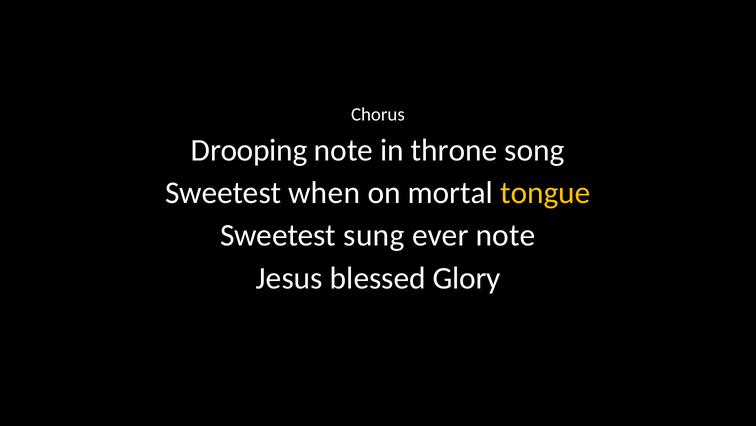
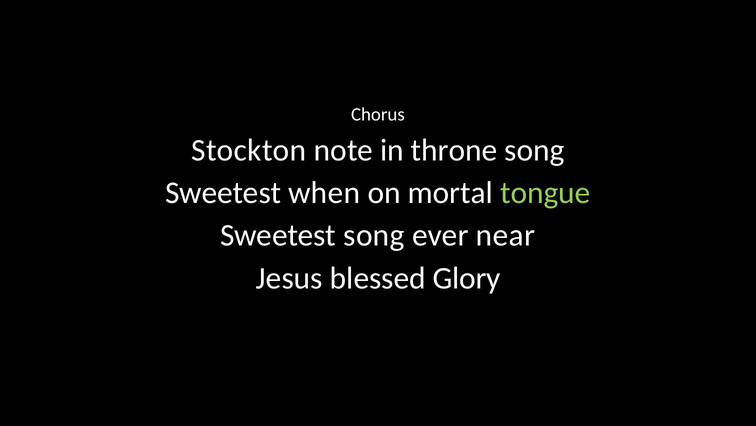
Drooping: Drooping -> Stockton
tongue colour: yellow -> light green
Sweetest sung: sung -> song
ever note: note -> near
